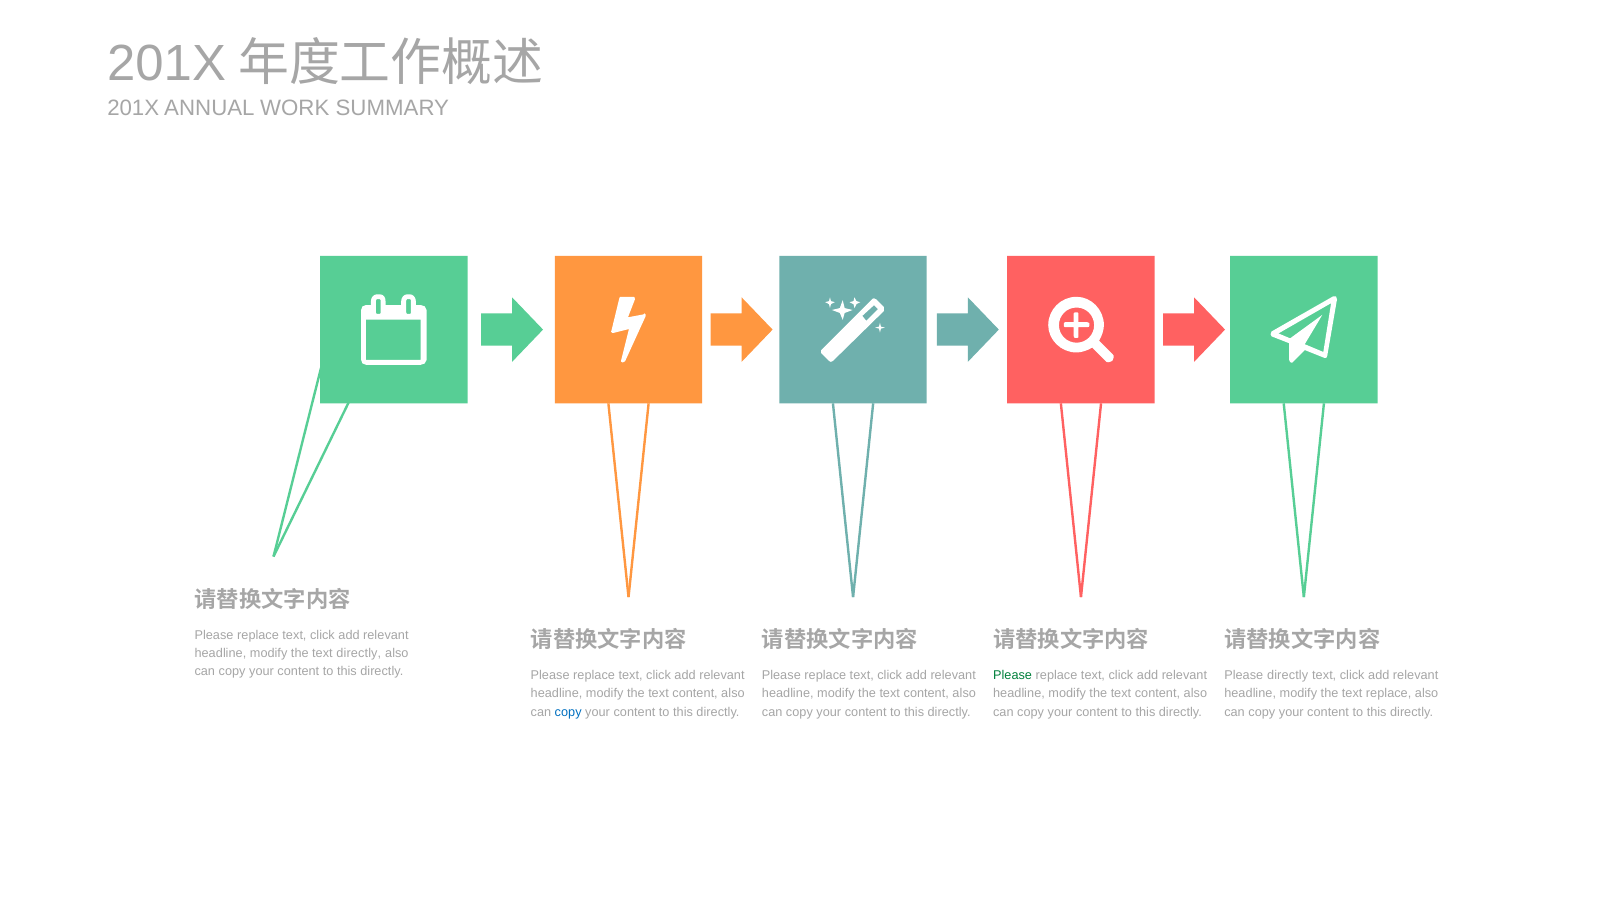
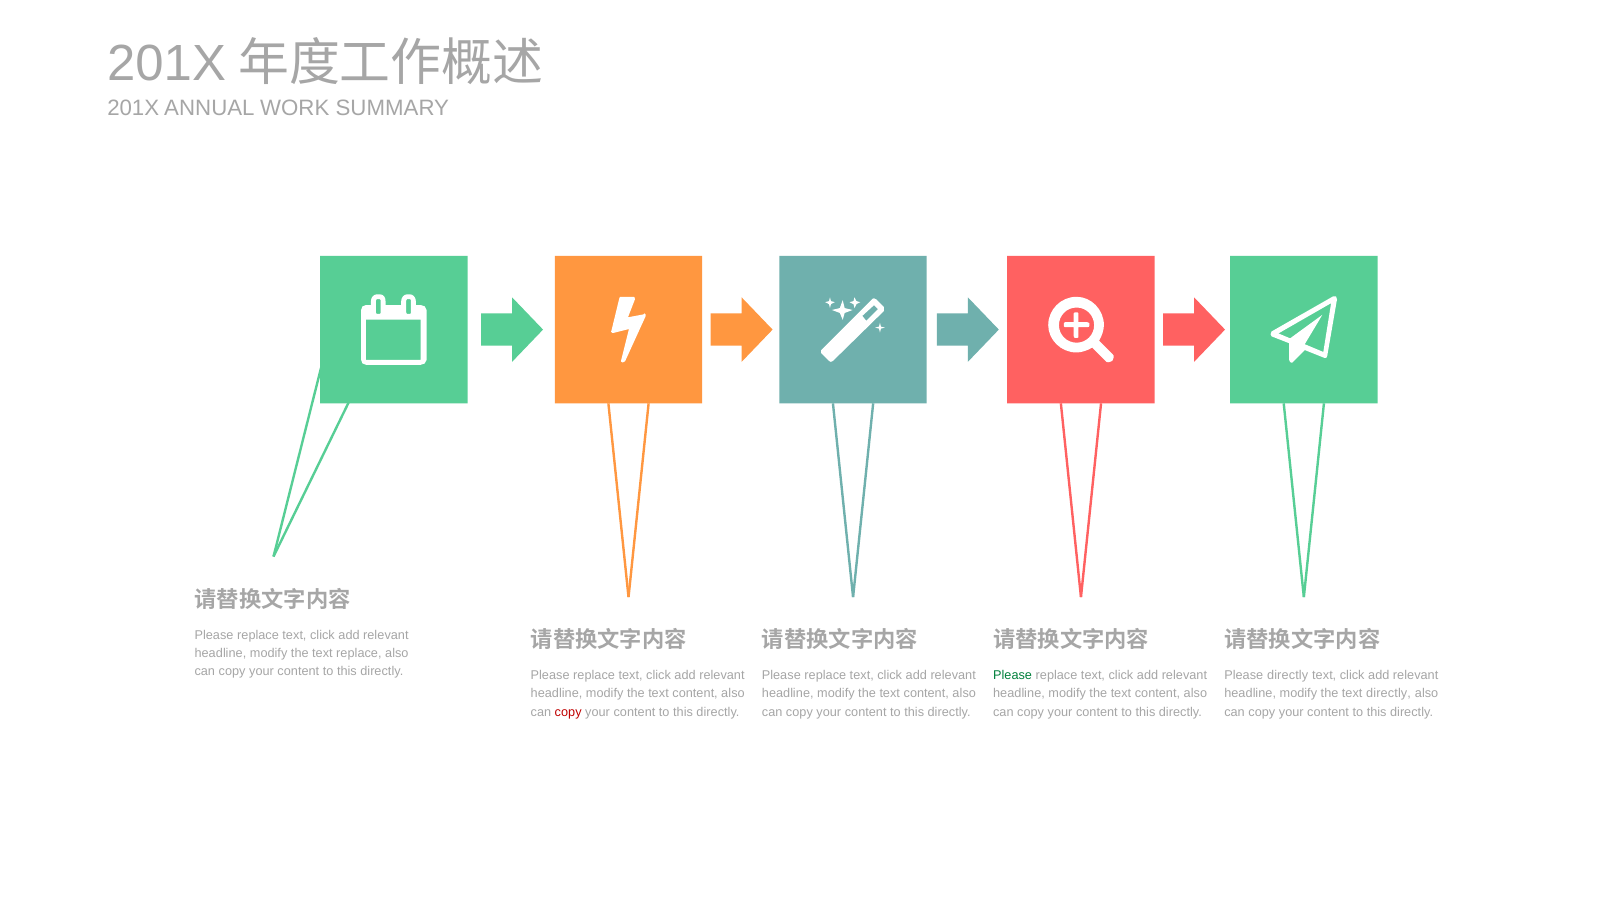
text directly: directly -> replace
text replace: replace -> directly
copy at (568, 712) colour: blue -> red
